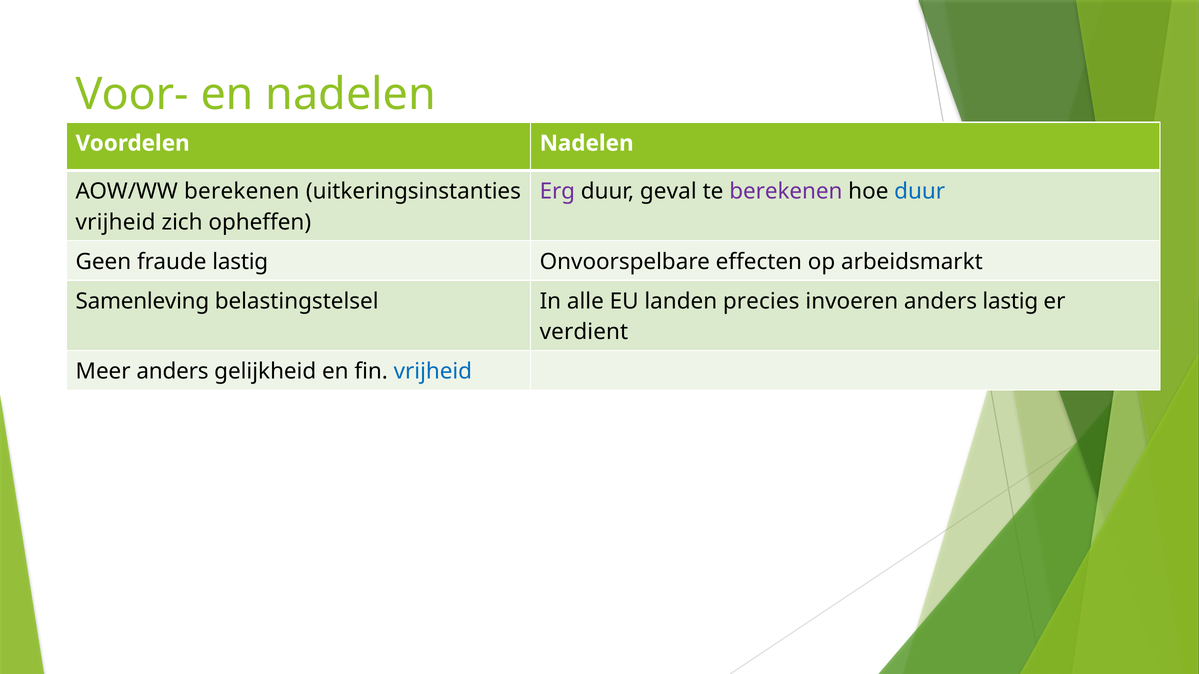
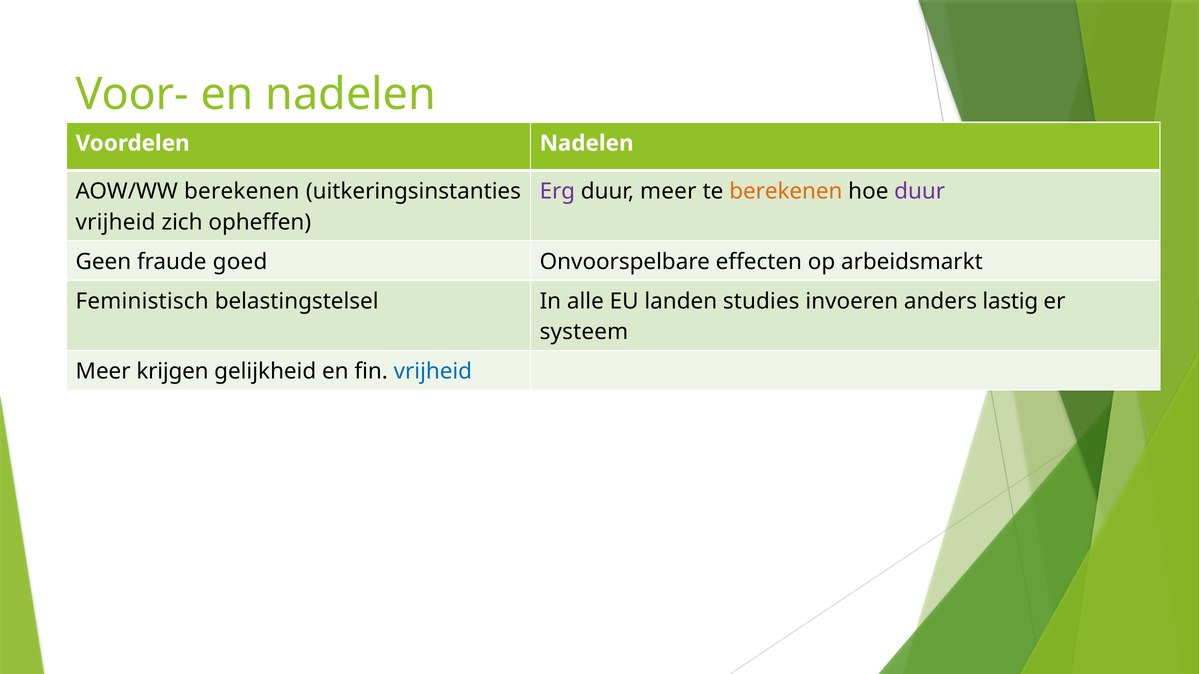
duur geval: geval -> meer
berekenen at (786, 192) colour: purple -> orange
duur at (920, 192) colour: blue -> purple
fraude lastig: lastig -> goed
Samenleving: Samenleving -> Feministisch
precies: precies -> studies
verdient: verdient -> systeem
Meer anders: anders -> krijgen
